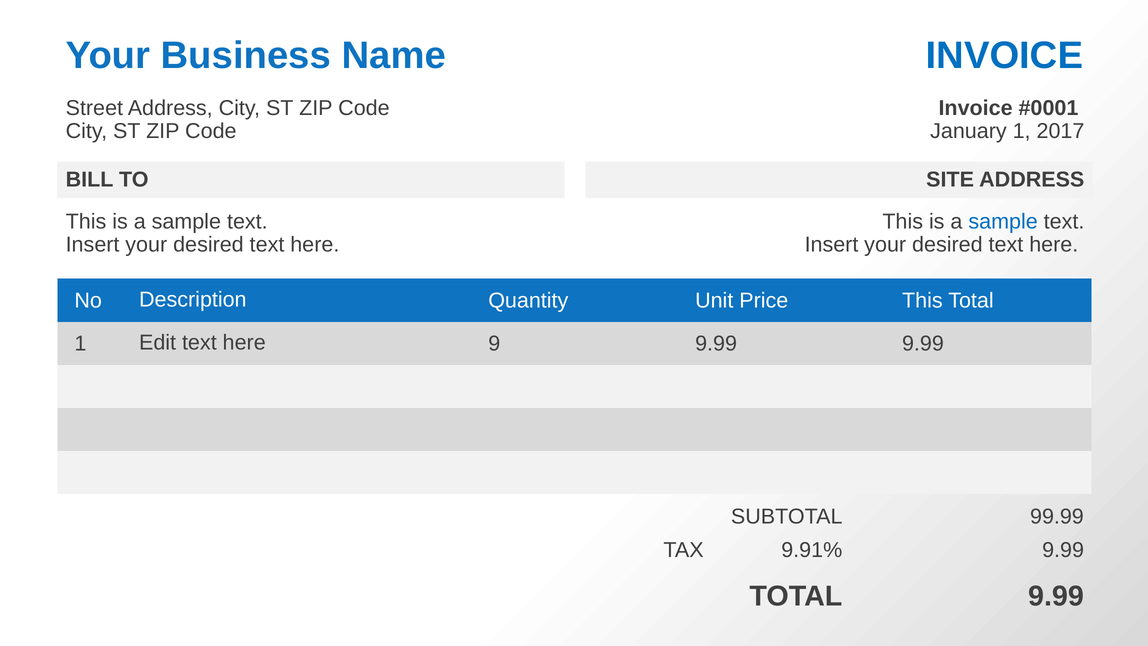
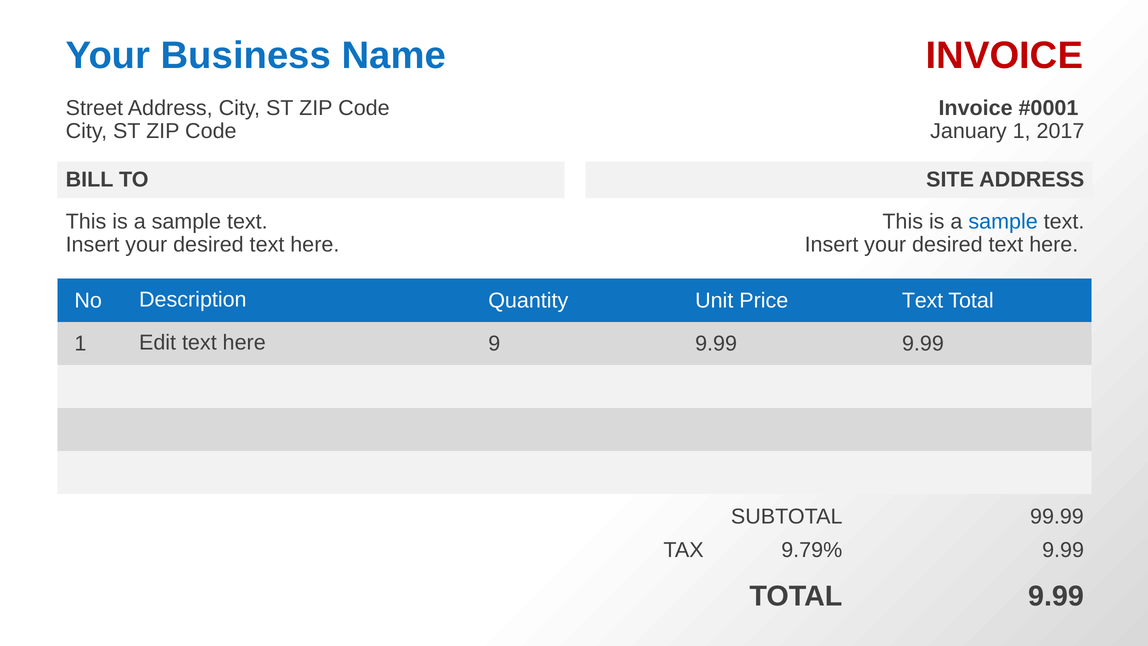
INVOICE at (1004, 56) colour: blue -> red
Price This: This -> Text
9.91%: 9.91% -> 9.79%
